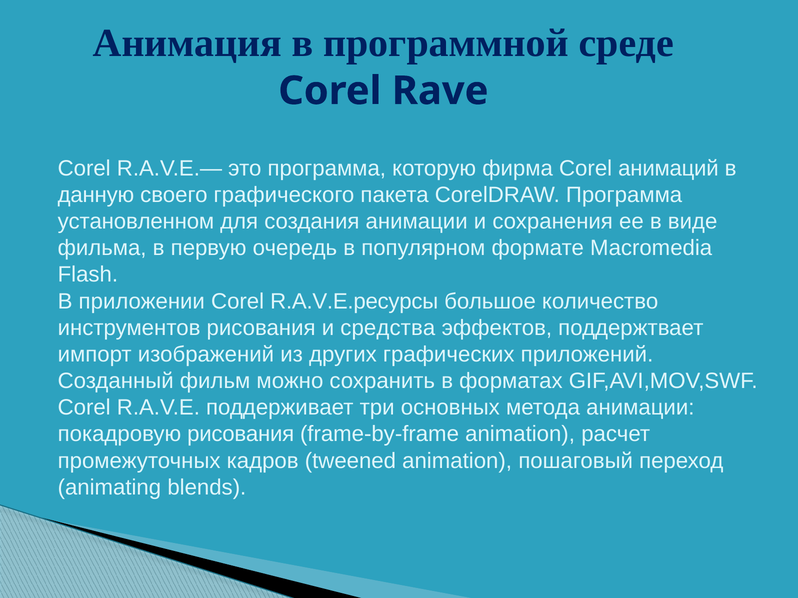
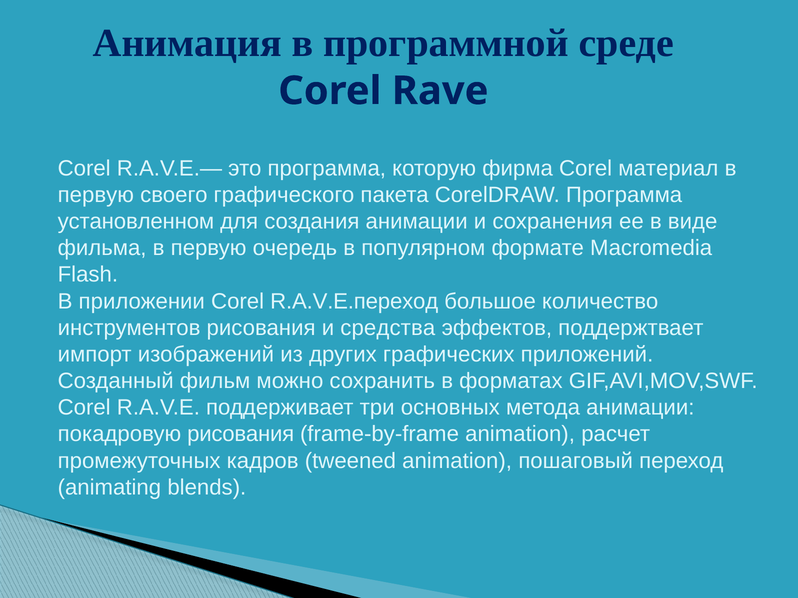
анимаций: анимаций -> материал
данную at (96, 195): данную -> первую
R.A.V.E.ресурсы: R.A.V.E.ресурсы -> R.A.V.E.переход
